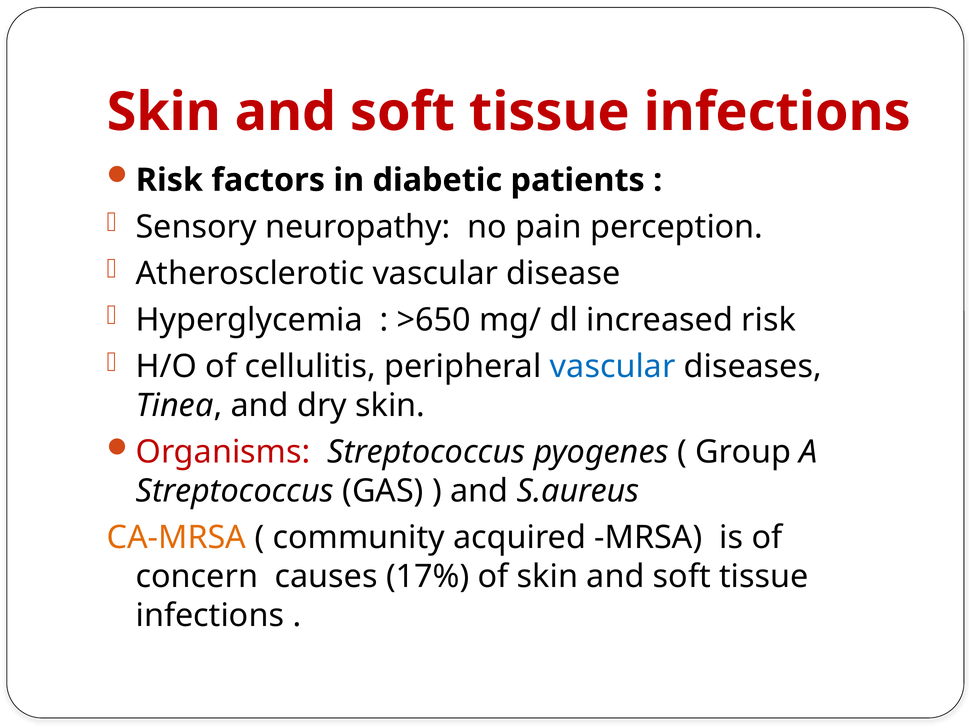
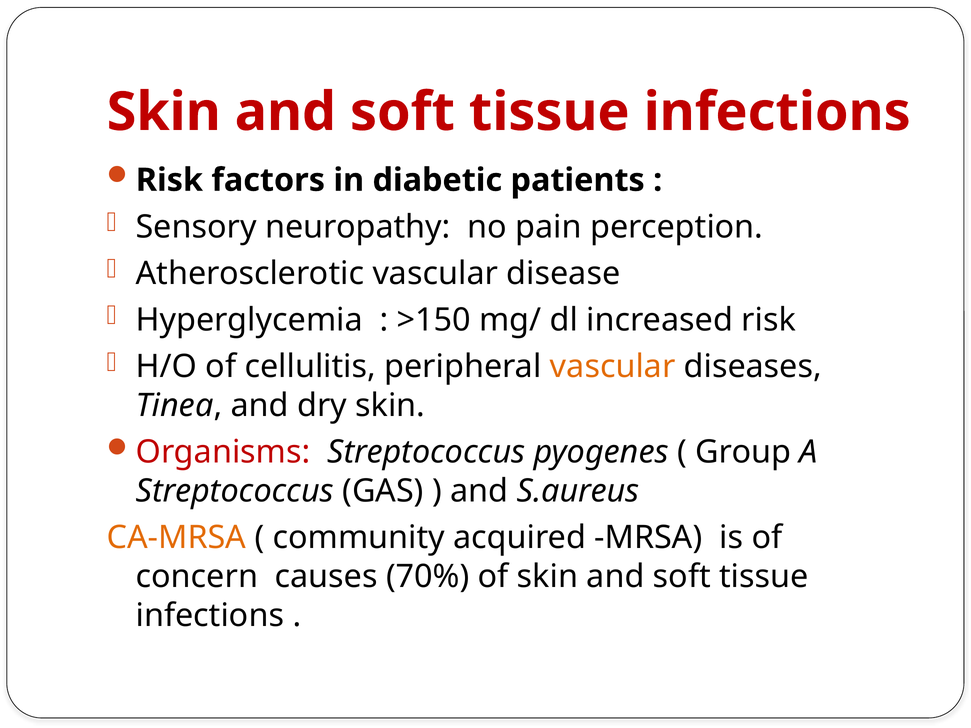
>650: >650 -> >150
vascular at (613, 367) colour: blue -> orange
17%: 17% -> 70%
